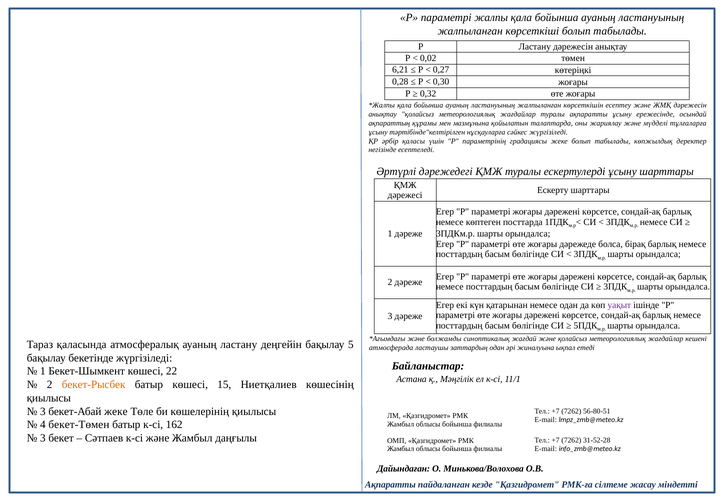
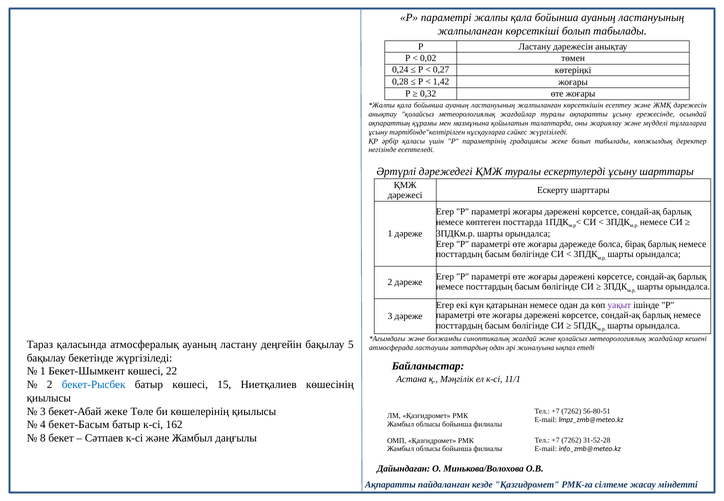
6,21: 6,21 -> 0,24
0,30: 0,30 -> 1,42
бекет-Рысбек colour: orange -> blue
бекет-Төмен: бекет-Төмен -> бекет-Басым
3 at (43, 438): 3 -> 8
